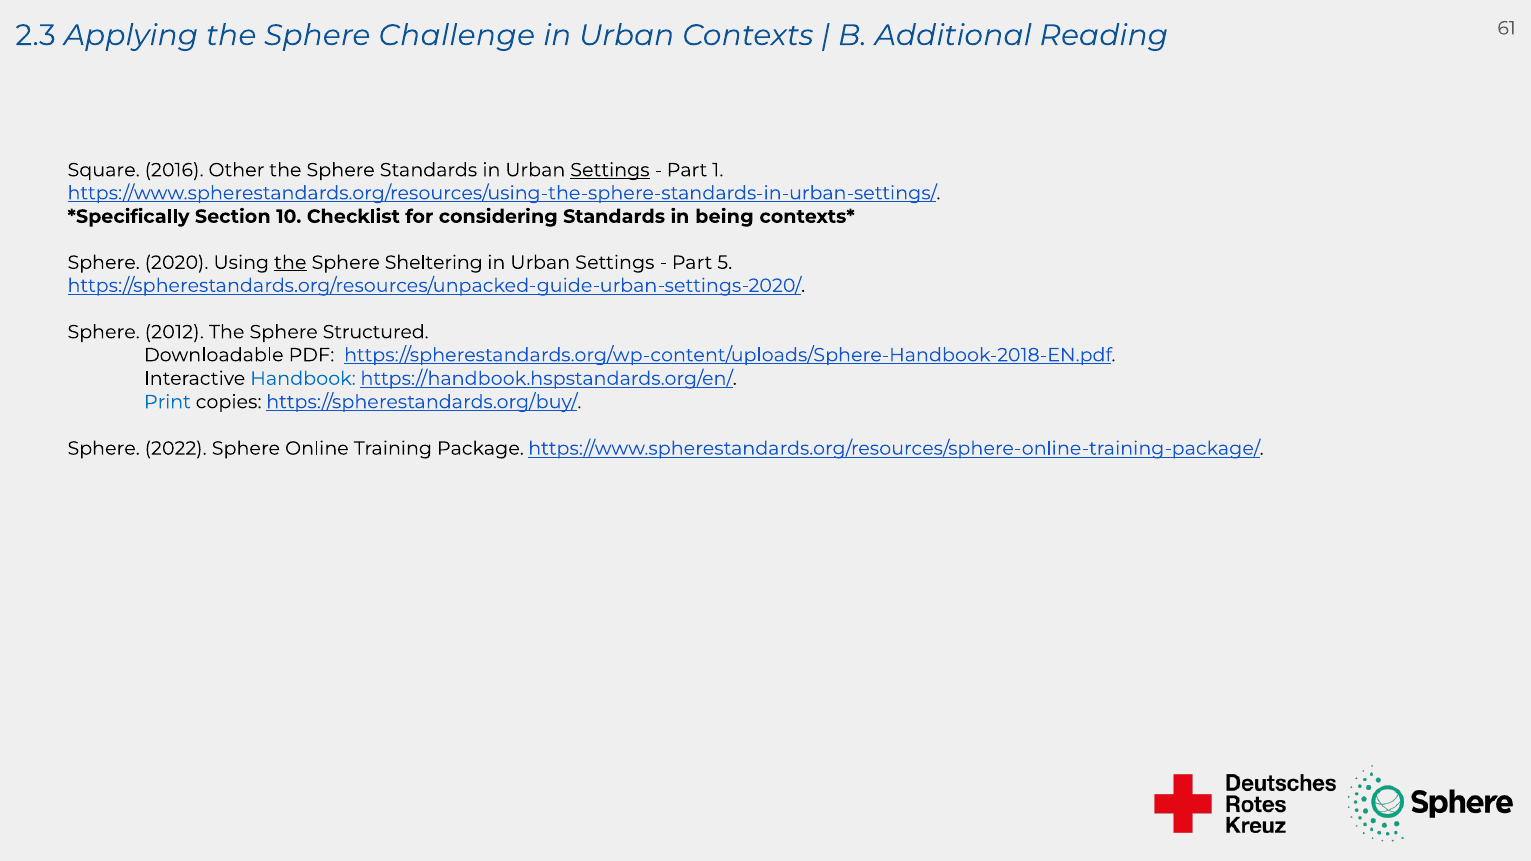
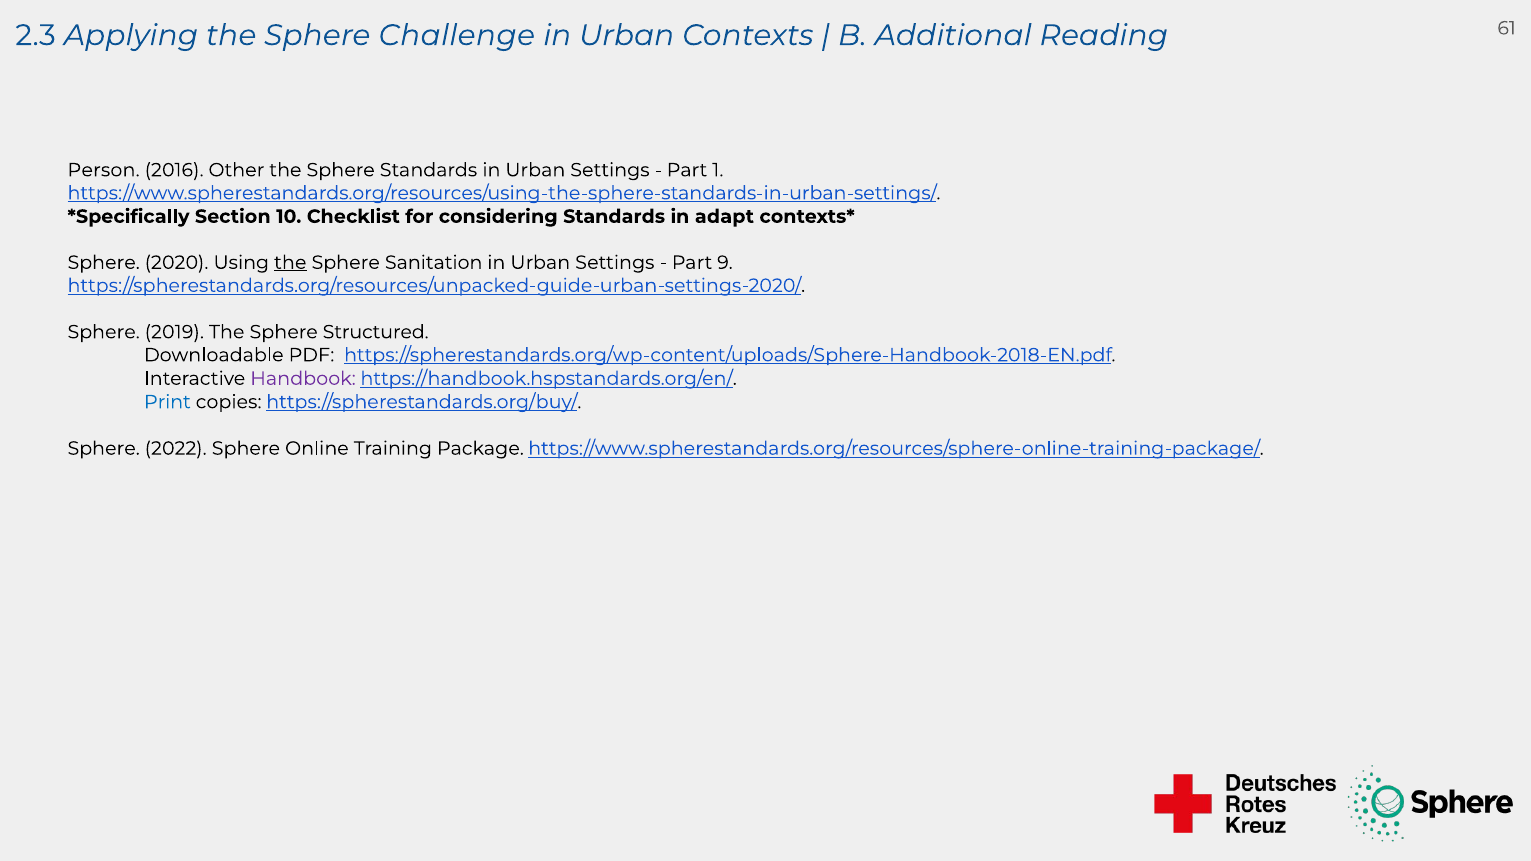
Square: Square -> Person
Settings at (610, 170) underline: present -> none
being: being -> adapt
Sheltering: Sheltering -> Sanitation
5: 5 -> 9
2012: 2012 -> 2019
Handbook colour: blue -> purple
